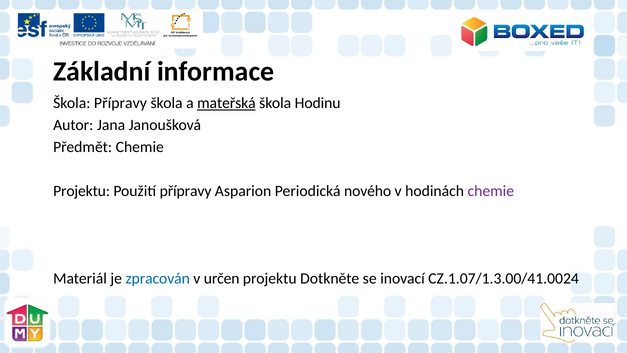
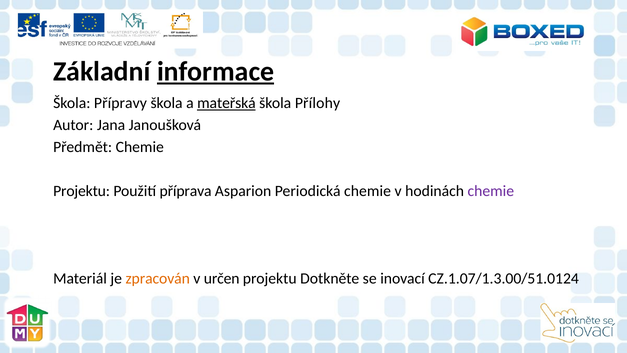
informace underline: none -> present
Hodinu: Hodinu -> Přílohy
Použití přípravy: přípravy -> příprava
Periodická nového: nového -> chemie
zpracován colour: blue -> orange
CZ.1.07/1.3.00/41.0024: CZ.1.07/1.3.00/41.0024 -> CZ.1.07/1.3.00/51.0124
